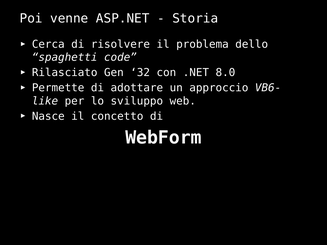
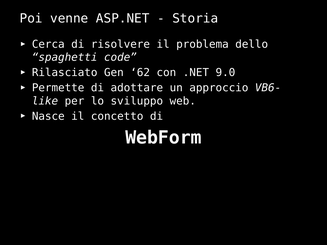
32: 32 -> 62
8.0: 8.0 -> 9.0
